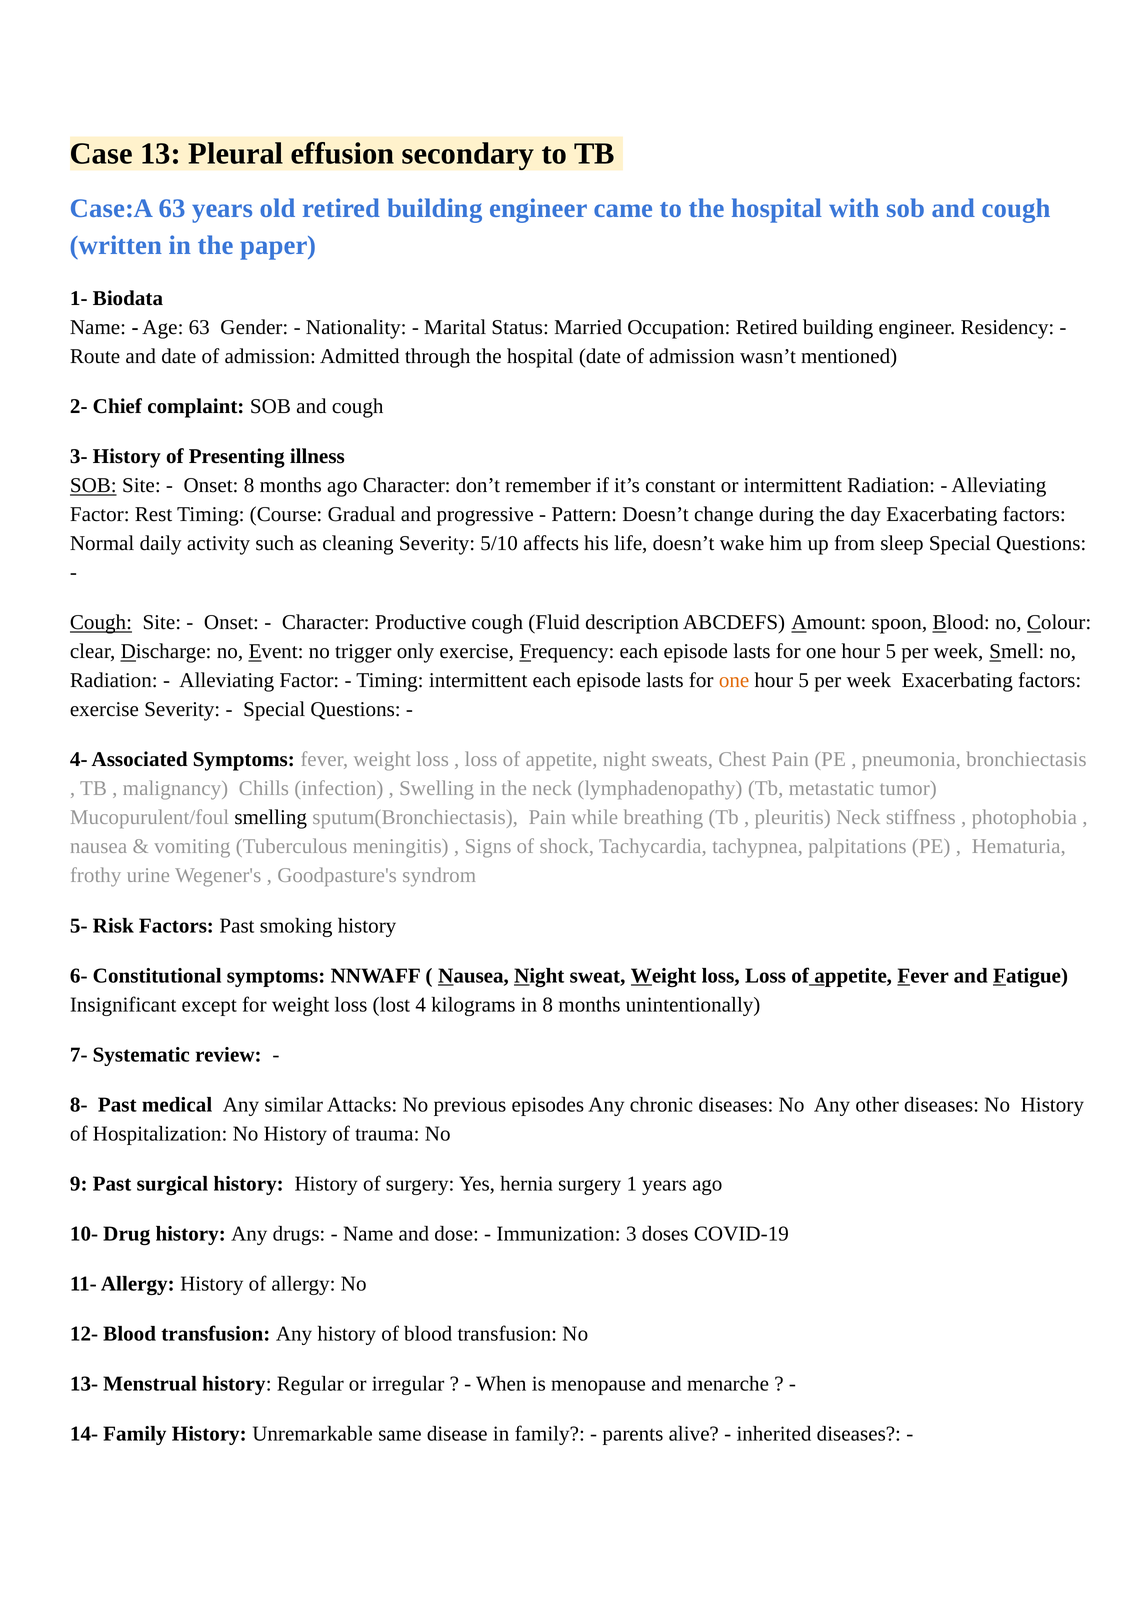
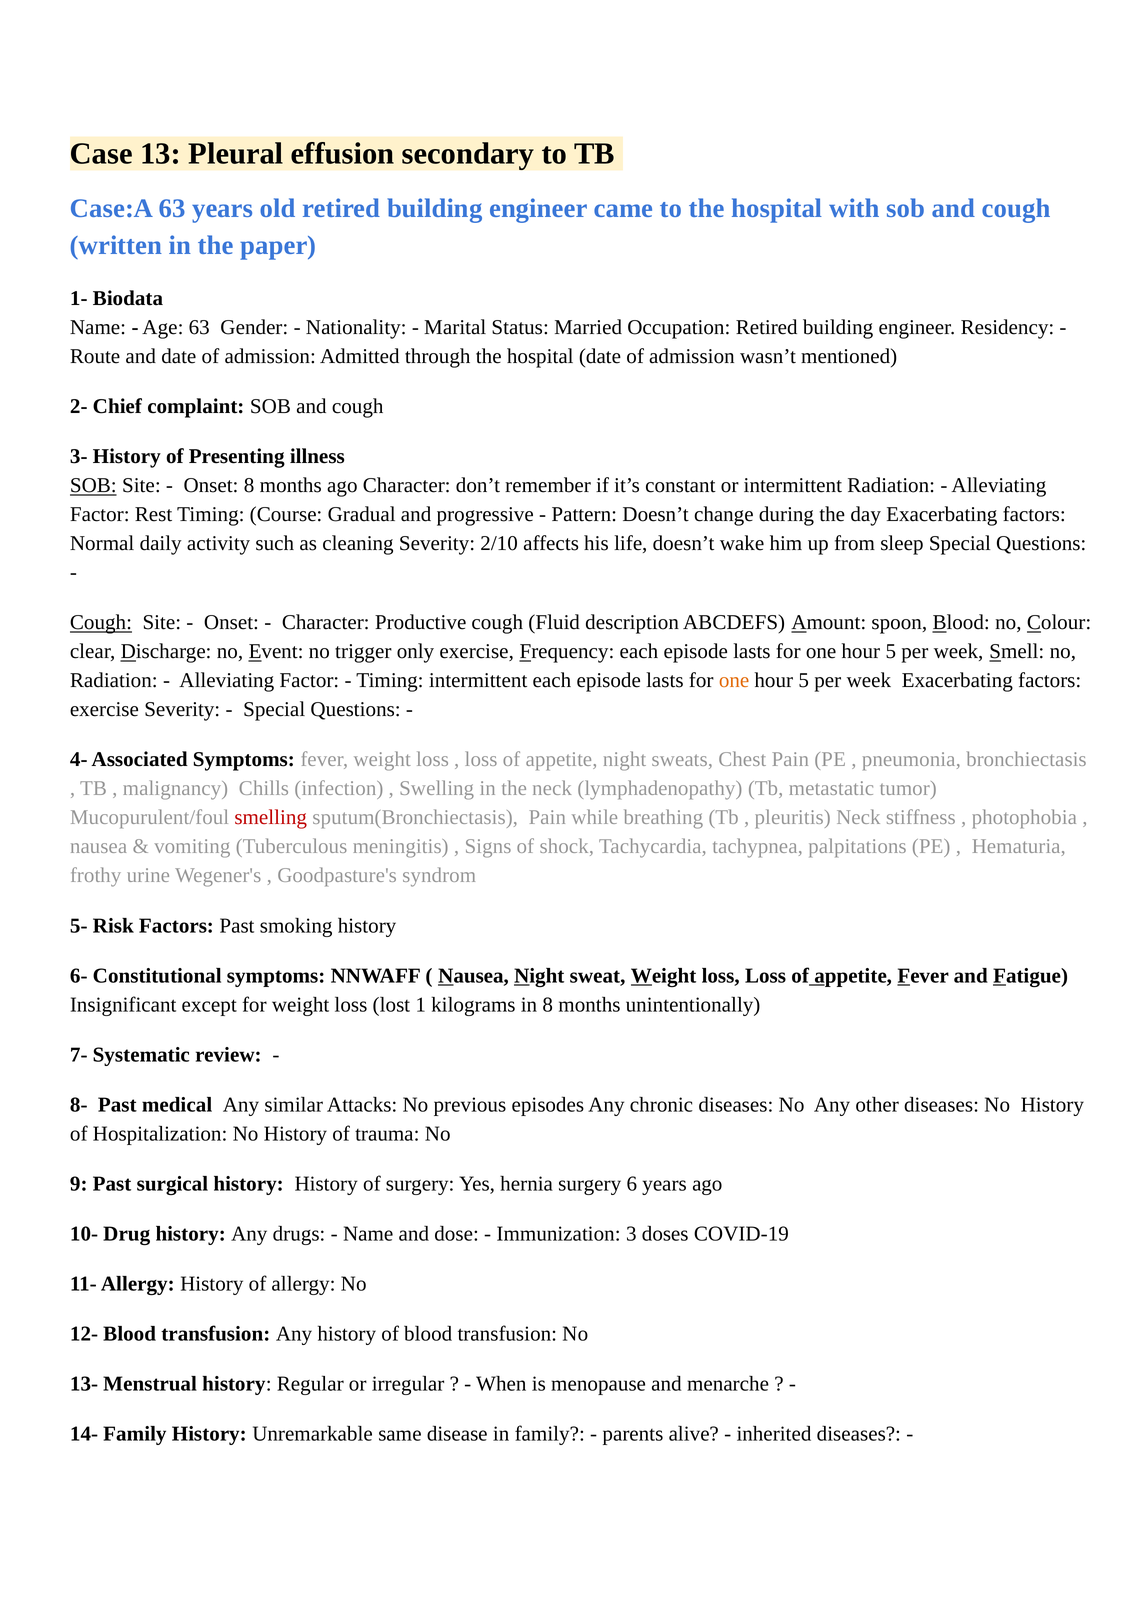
5/10: 5/10 -> 2/10
smelling colour: black -> red
4: 4 -> 1
1: 1 -> 6
